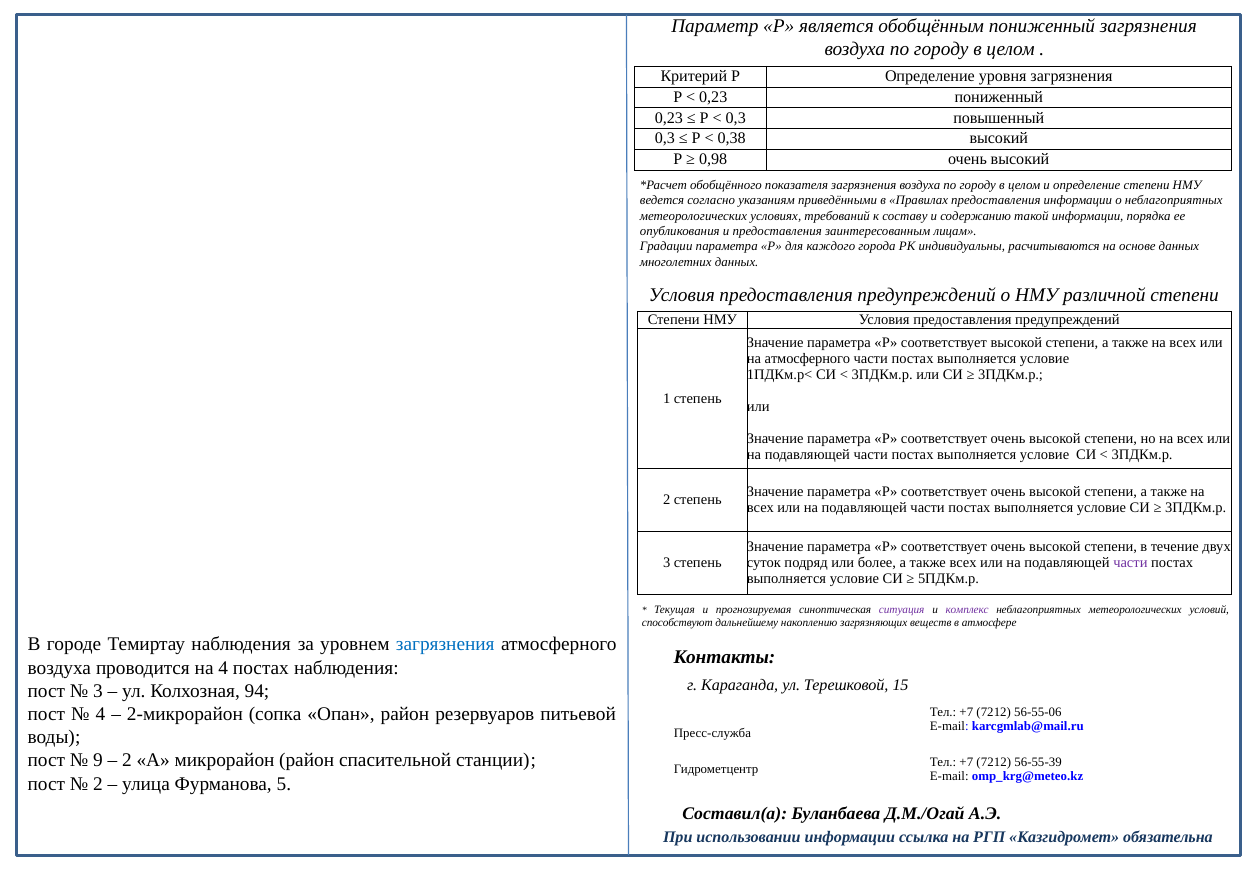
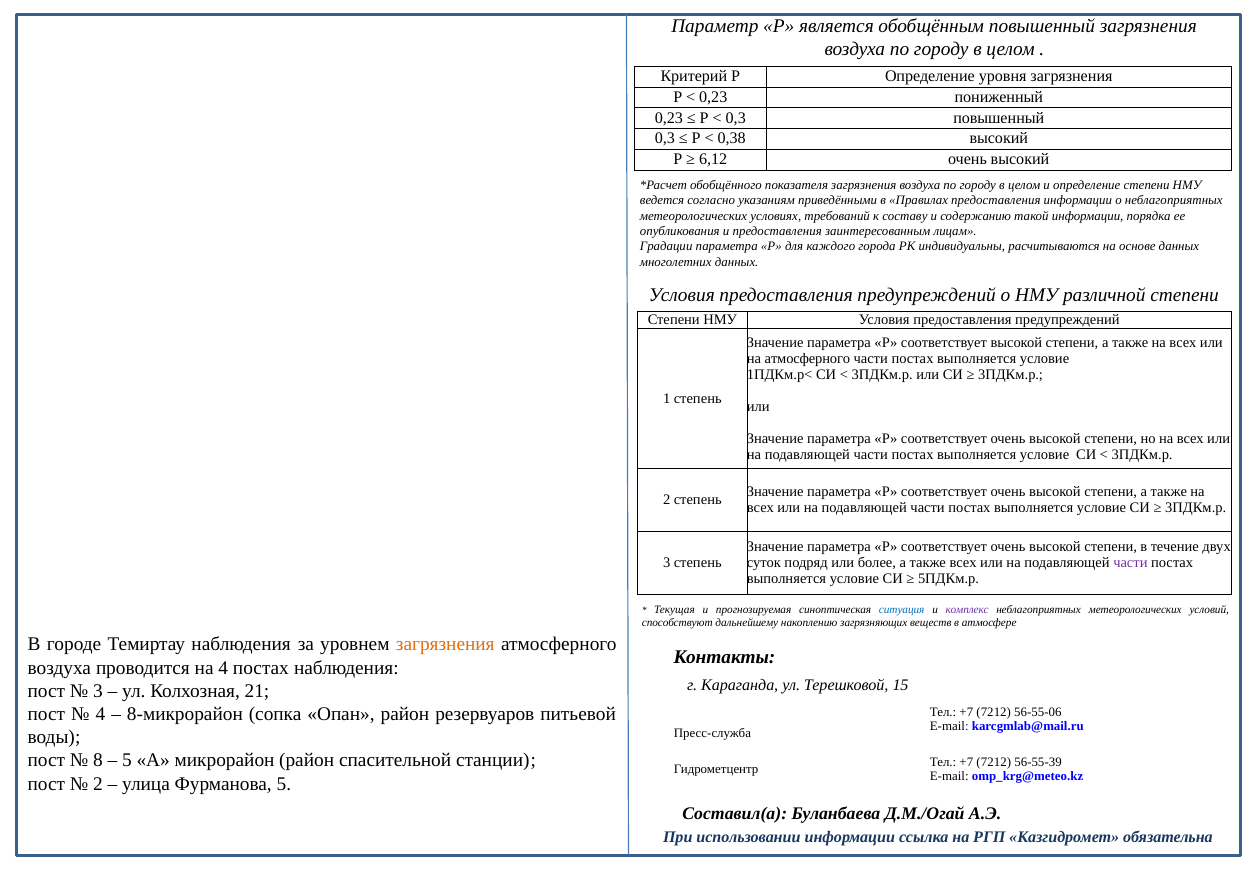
обобщённым пониженный: пониженный -> повышенный
0,98: 0,98 -> 6,12
ситуация colour: purple -> blue
загрязнения at (445, 645) colour: blue -> orange
94: 94 -> 21
2-микрорайон: 2-микрорайон -> 8-микрорайон
9: 9 -> 8
2 at (127, 761): 2 -> 5
